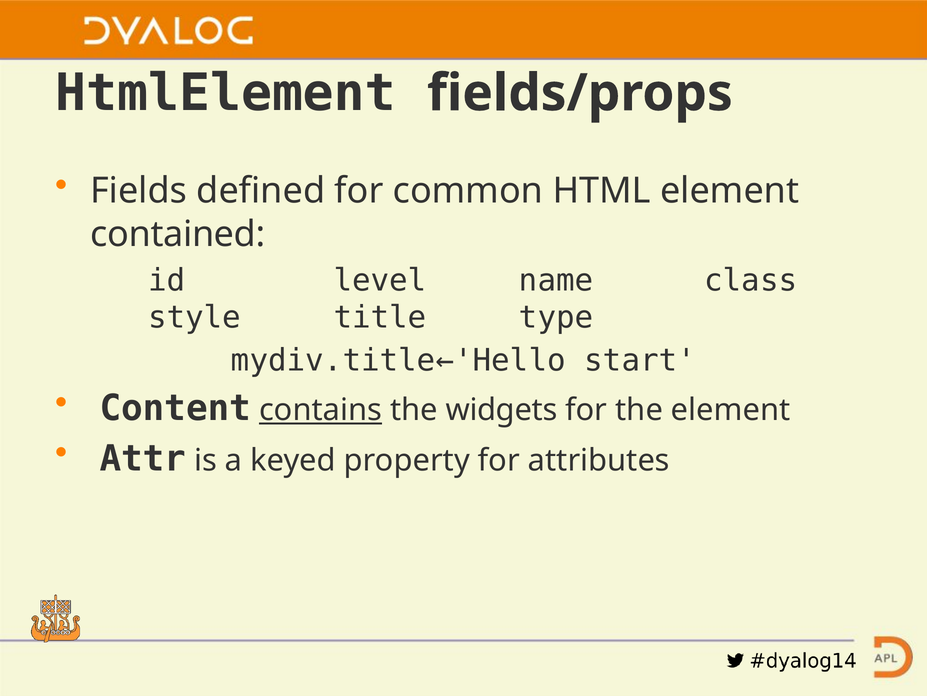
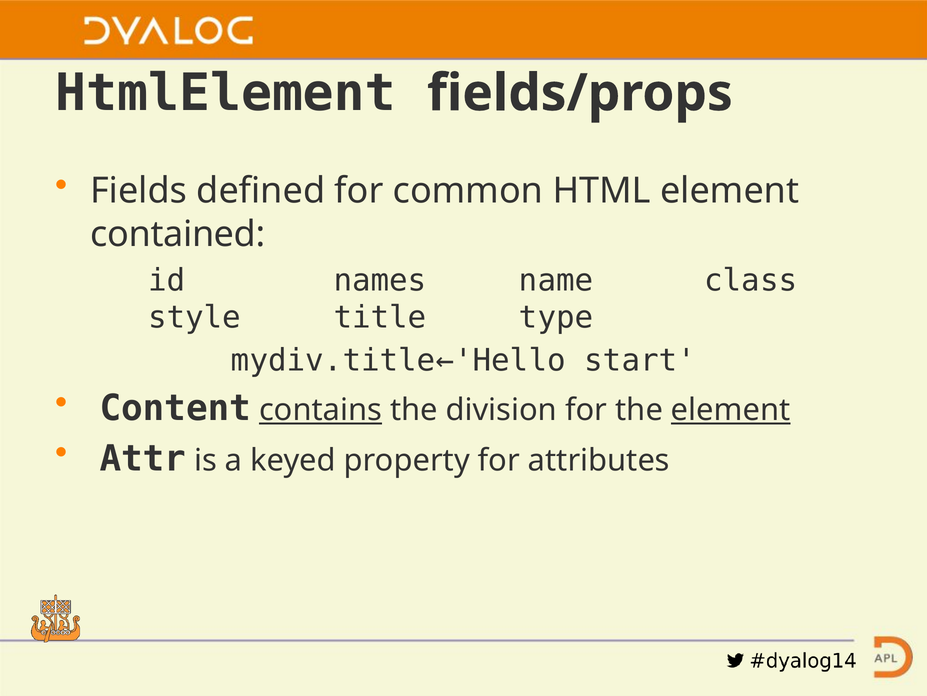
level: level -> names
widgets: widgets -> division
element at (731, 410) underline: none -> present
